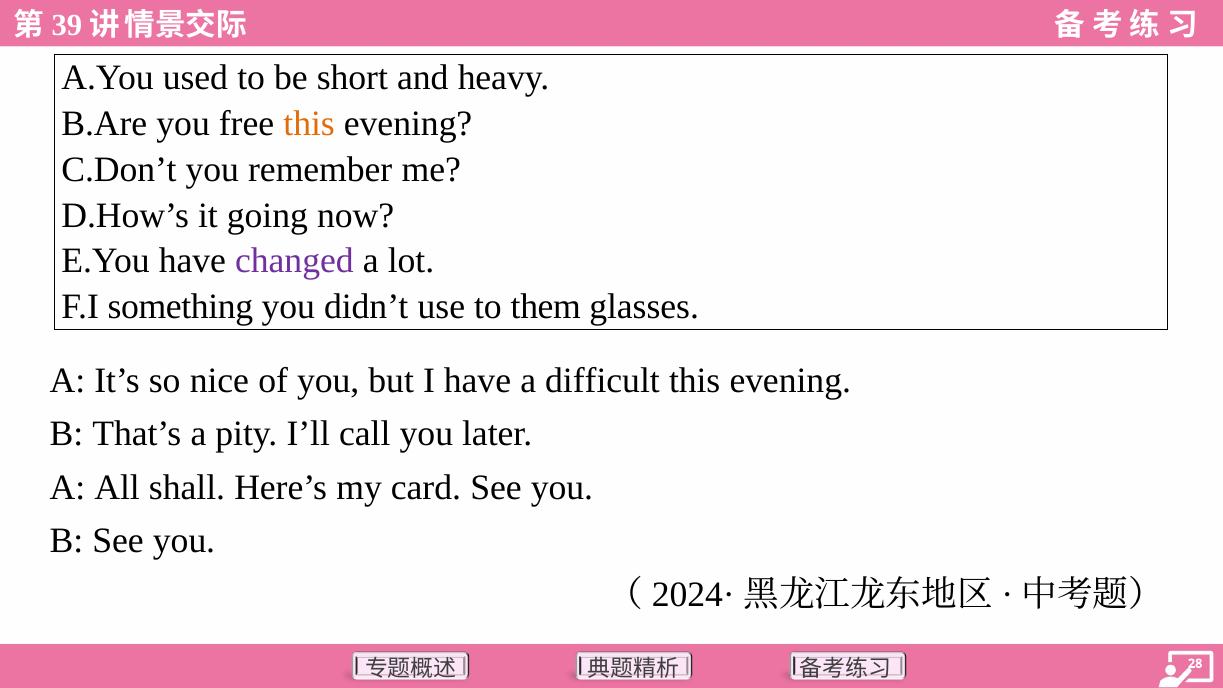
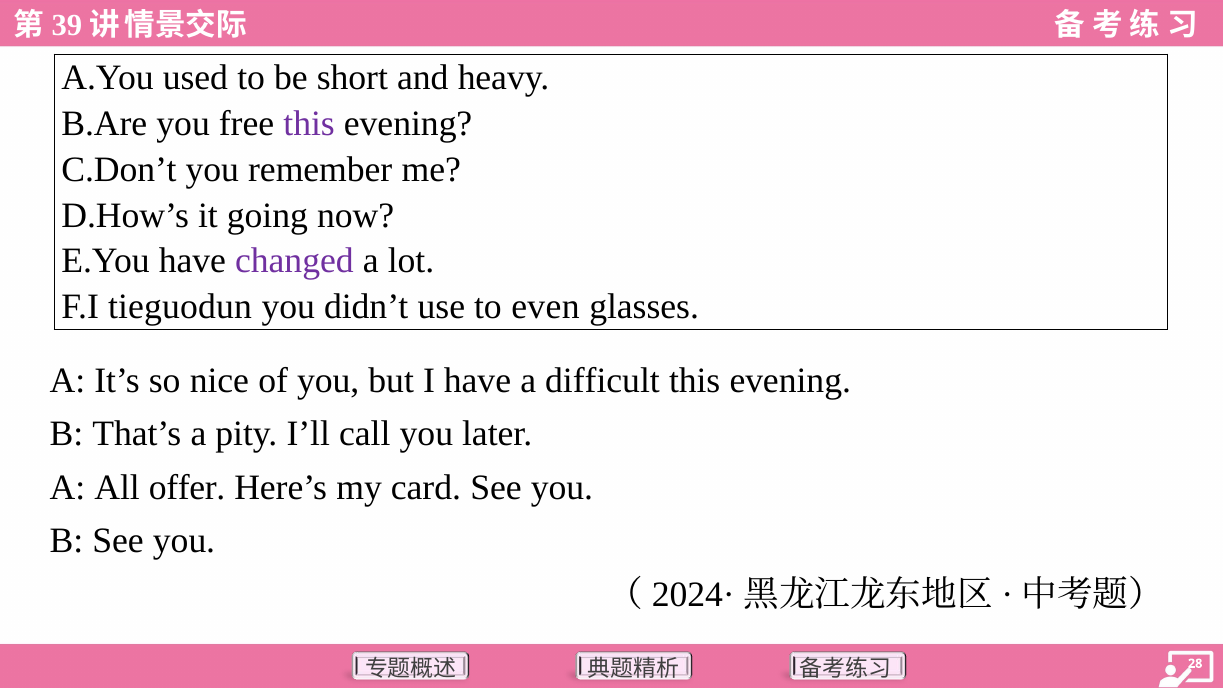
this at (309, 124) colour: orange -> purple
something: something -> tieguodun
them: them -> even
shall: shall -> offer
